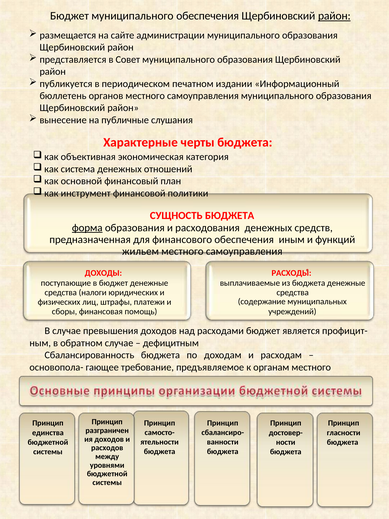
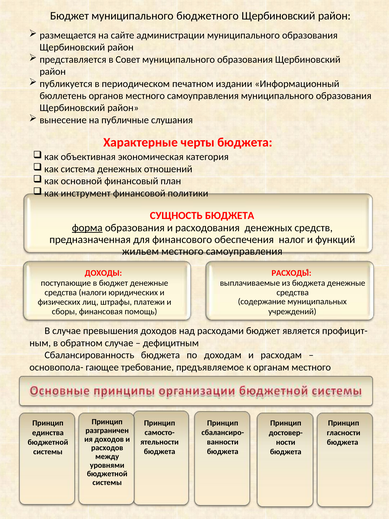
муниципального обеспечения: обеспечения -> бюджетного
район at (334, 16) underline: present -> none
иным: иным -> налог
